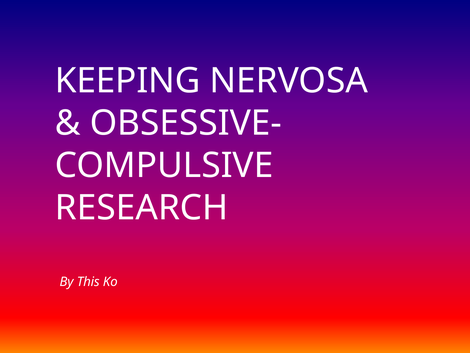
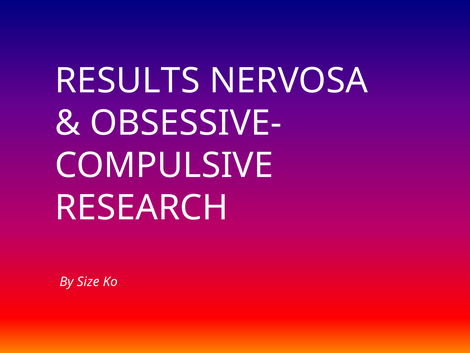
KEEPING: KEEPING -> RESULTS
This: This -> Size
